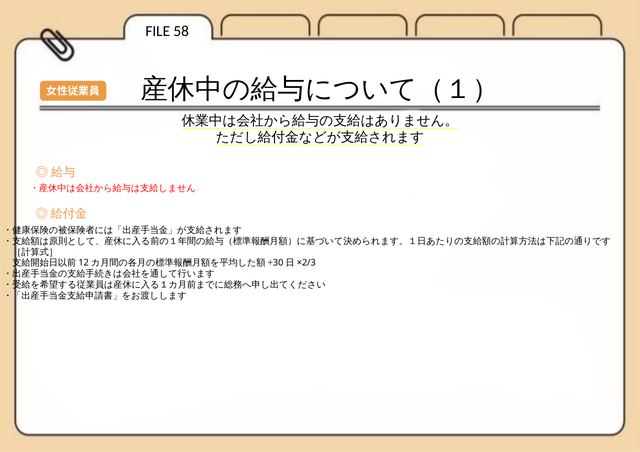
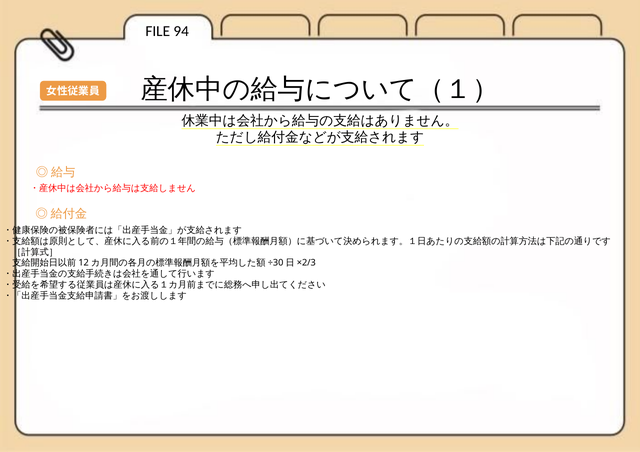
58: 58 -> 94
